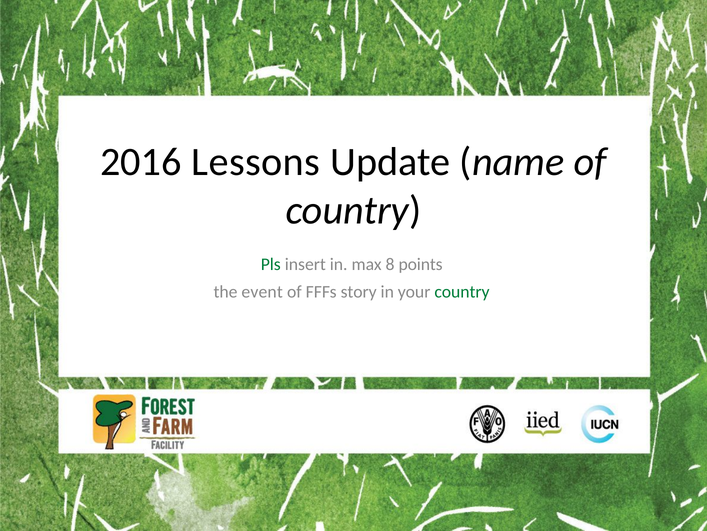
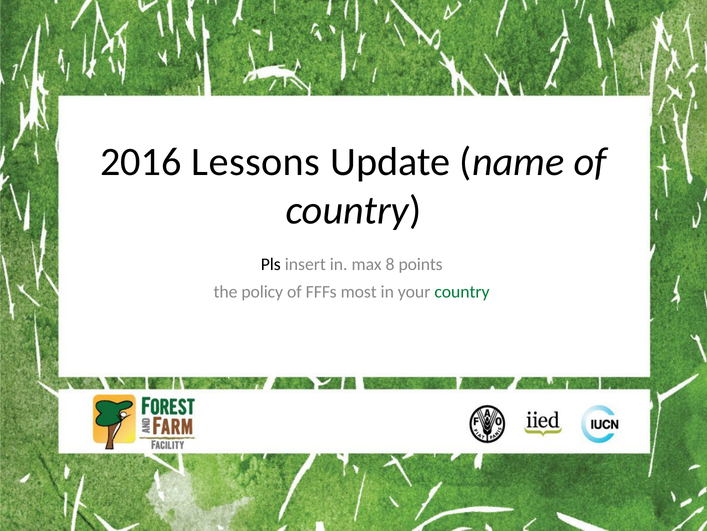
Pls colour: green -> black
event: event -> policy
story: story -> most
